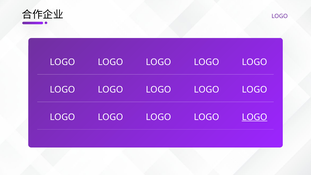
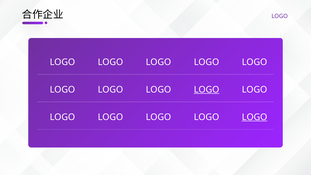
LOGO at (207, 90) underline: none -> present
